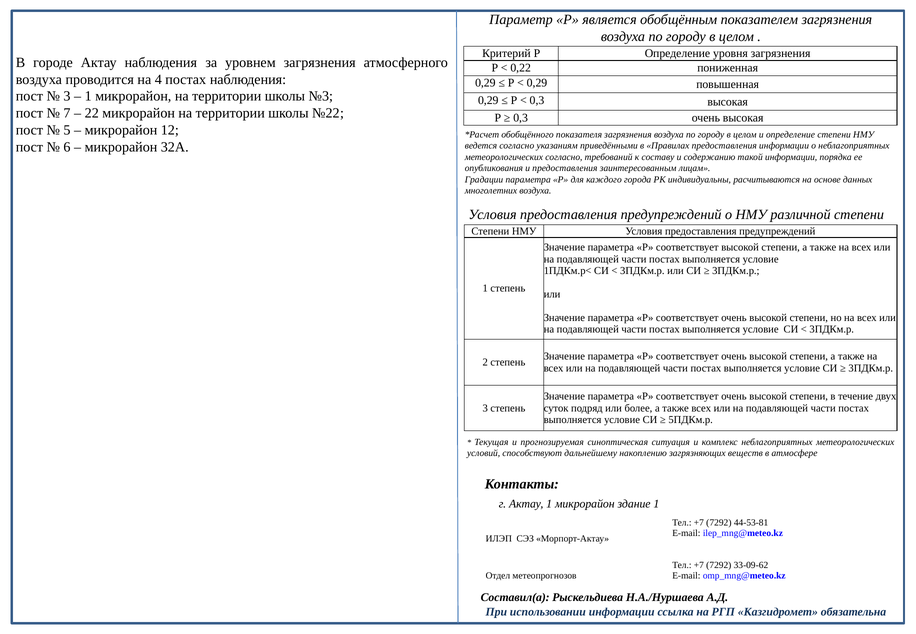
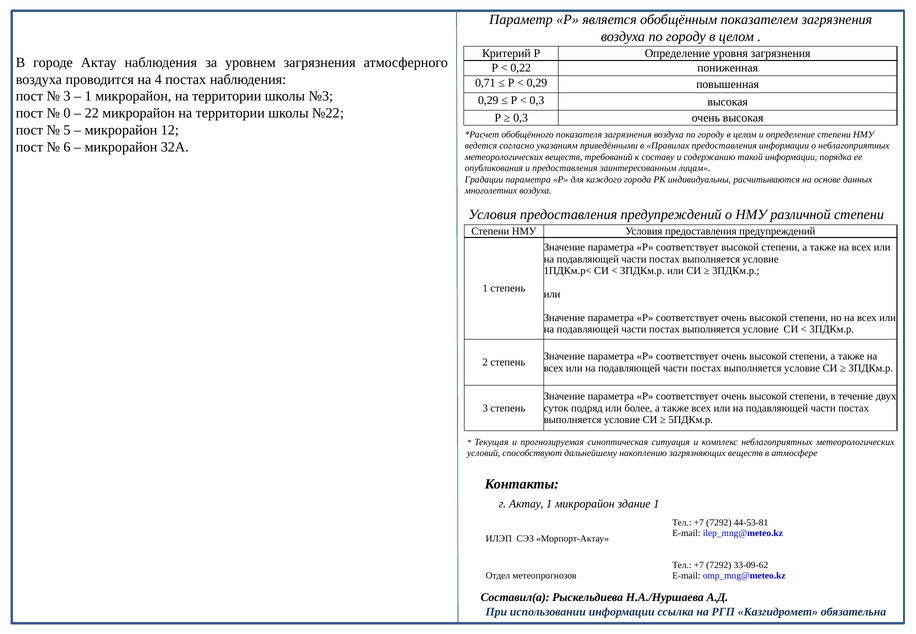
0,29 at (485, 83): 0,29 -> 0,71
7: 7 -> 0
метеорологических согласно: согласно -> веществ
